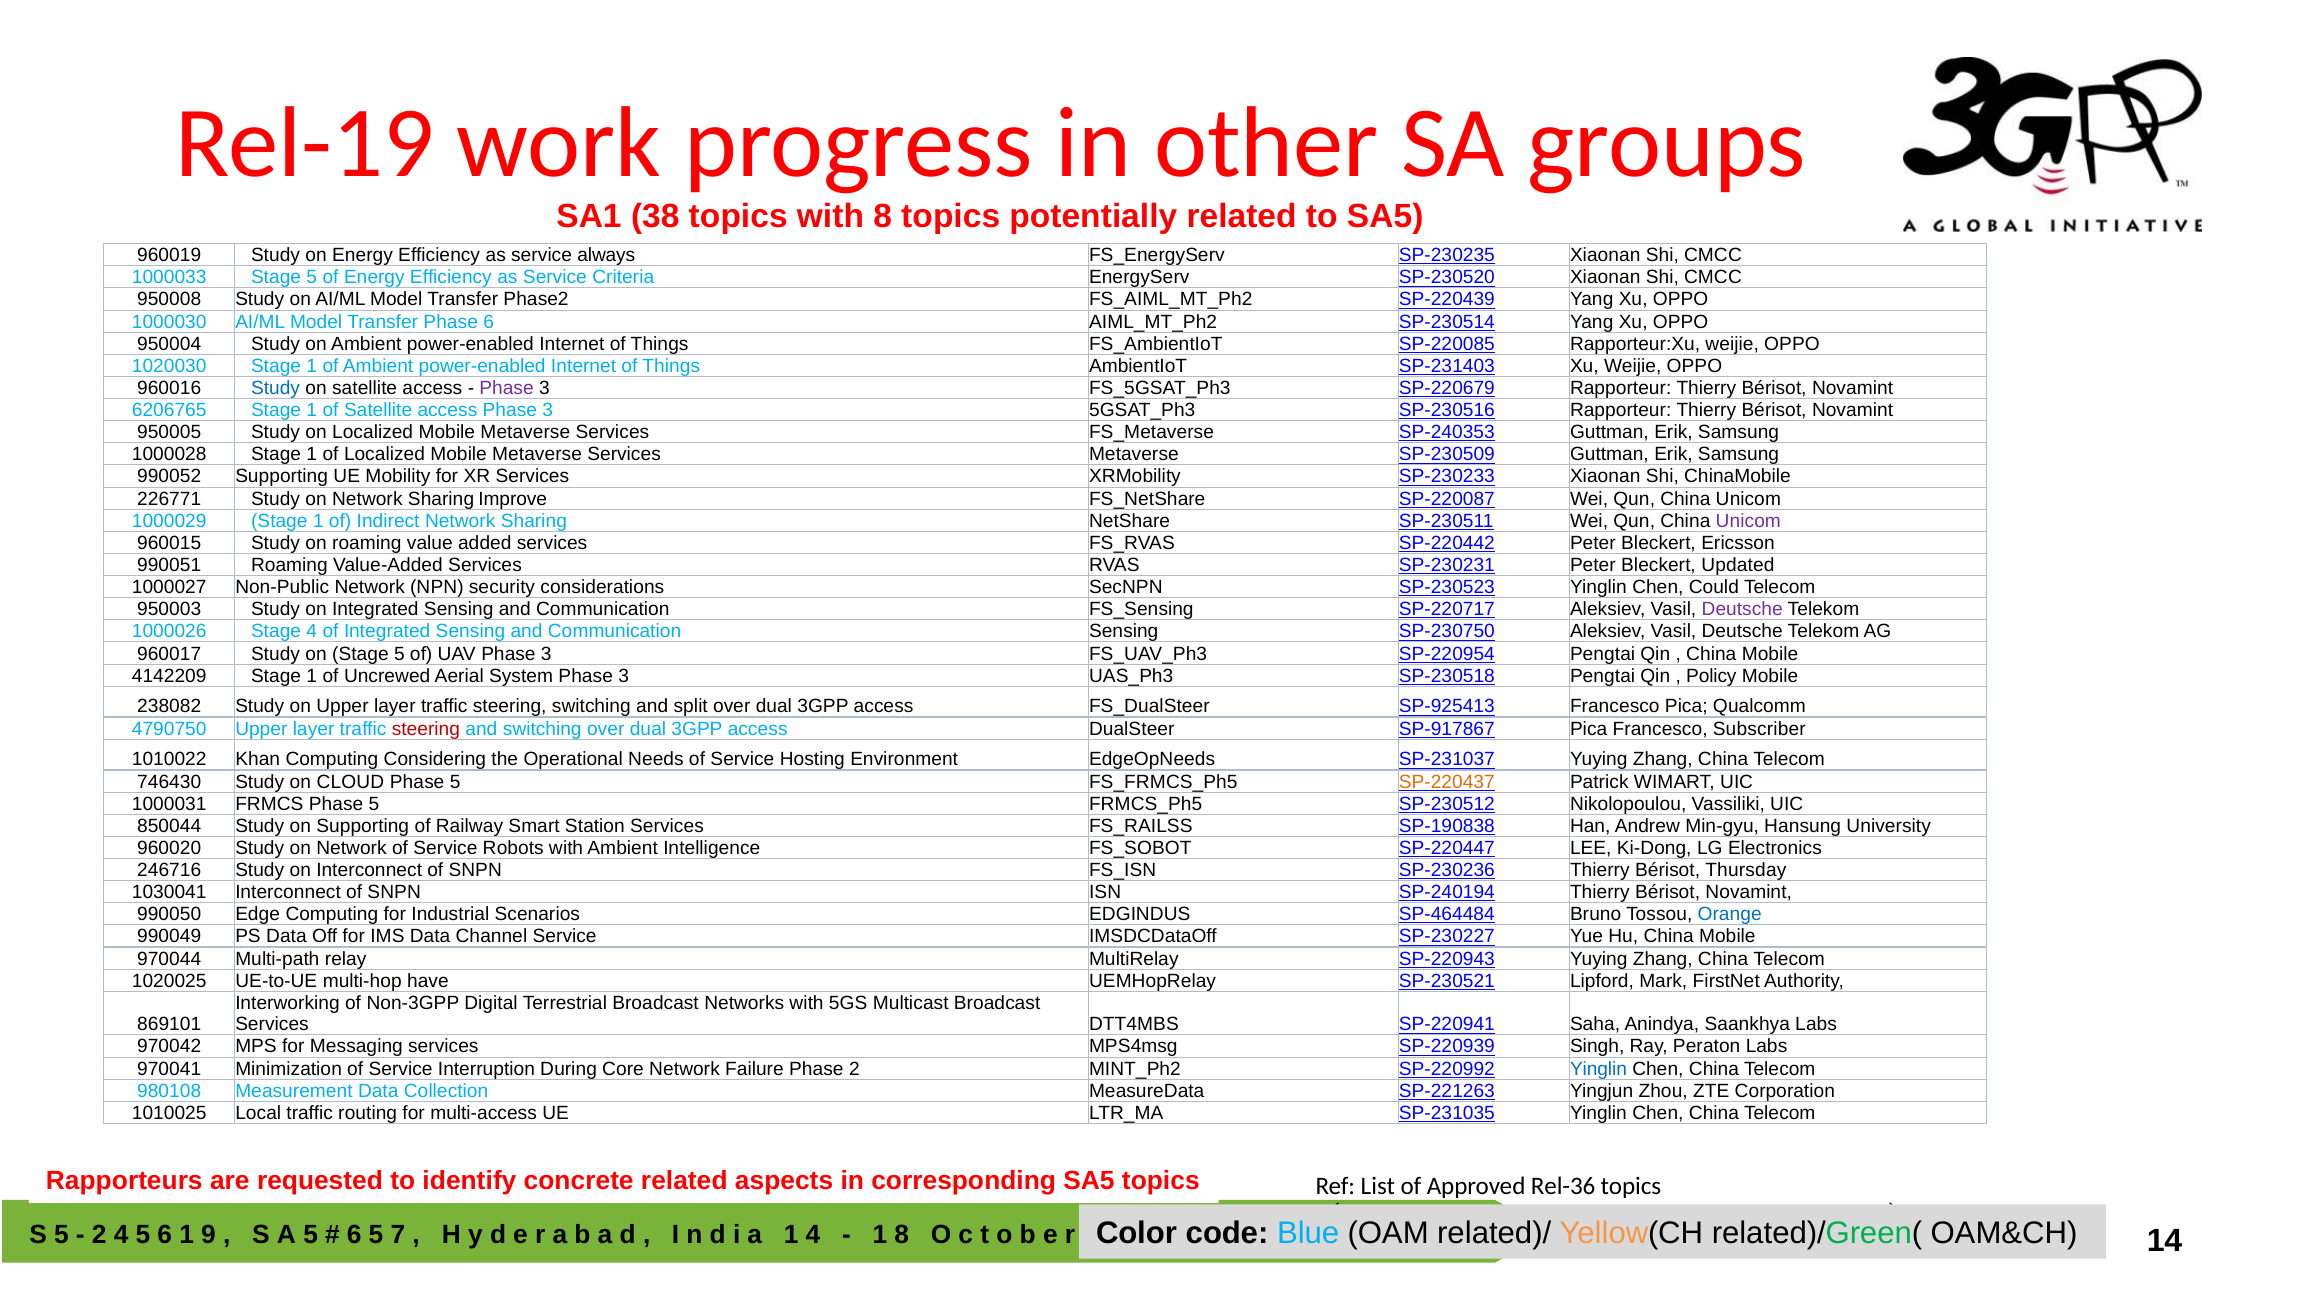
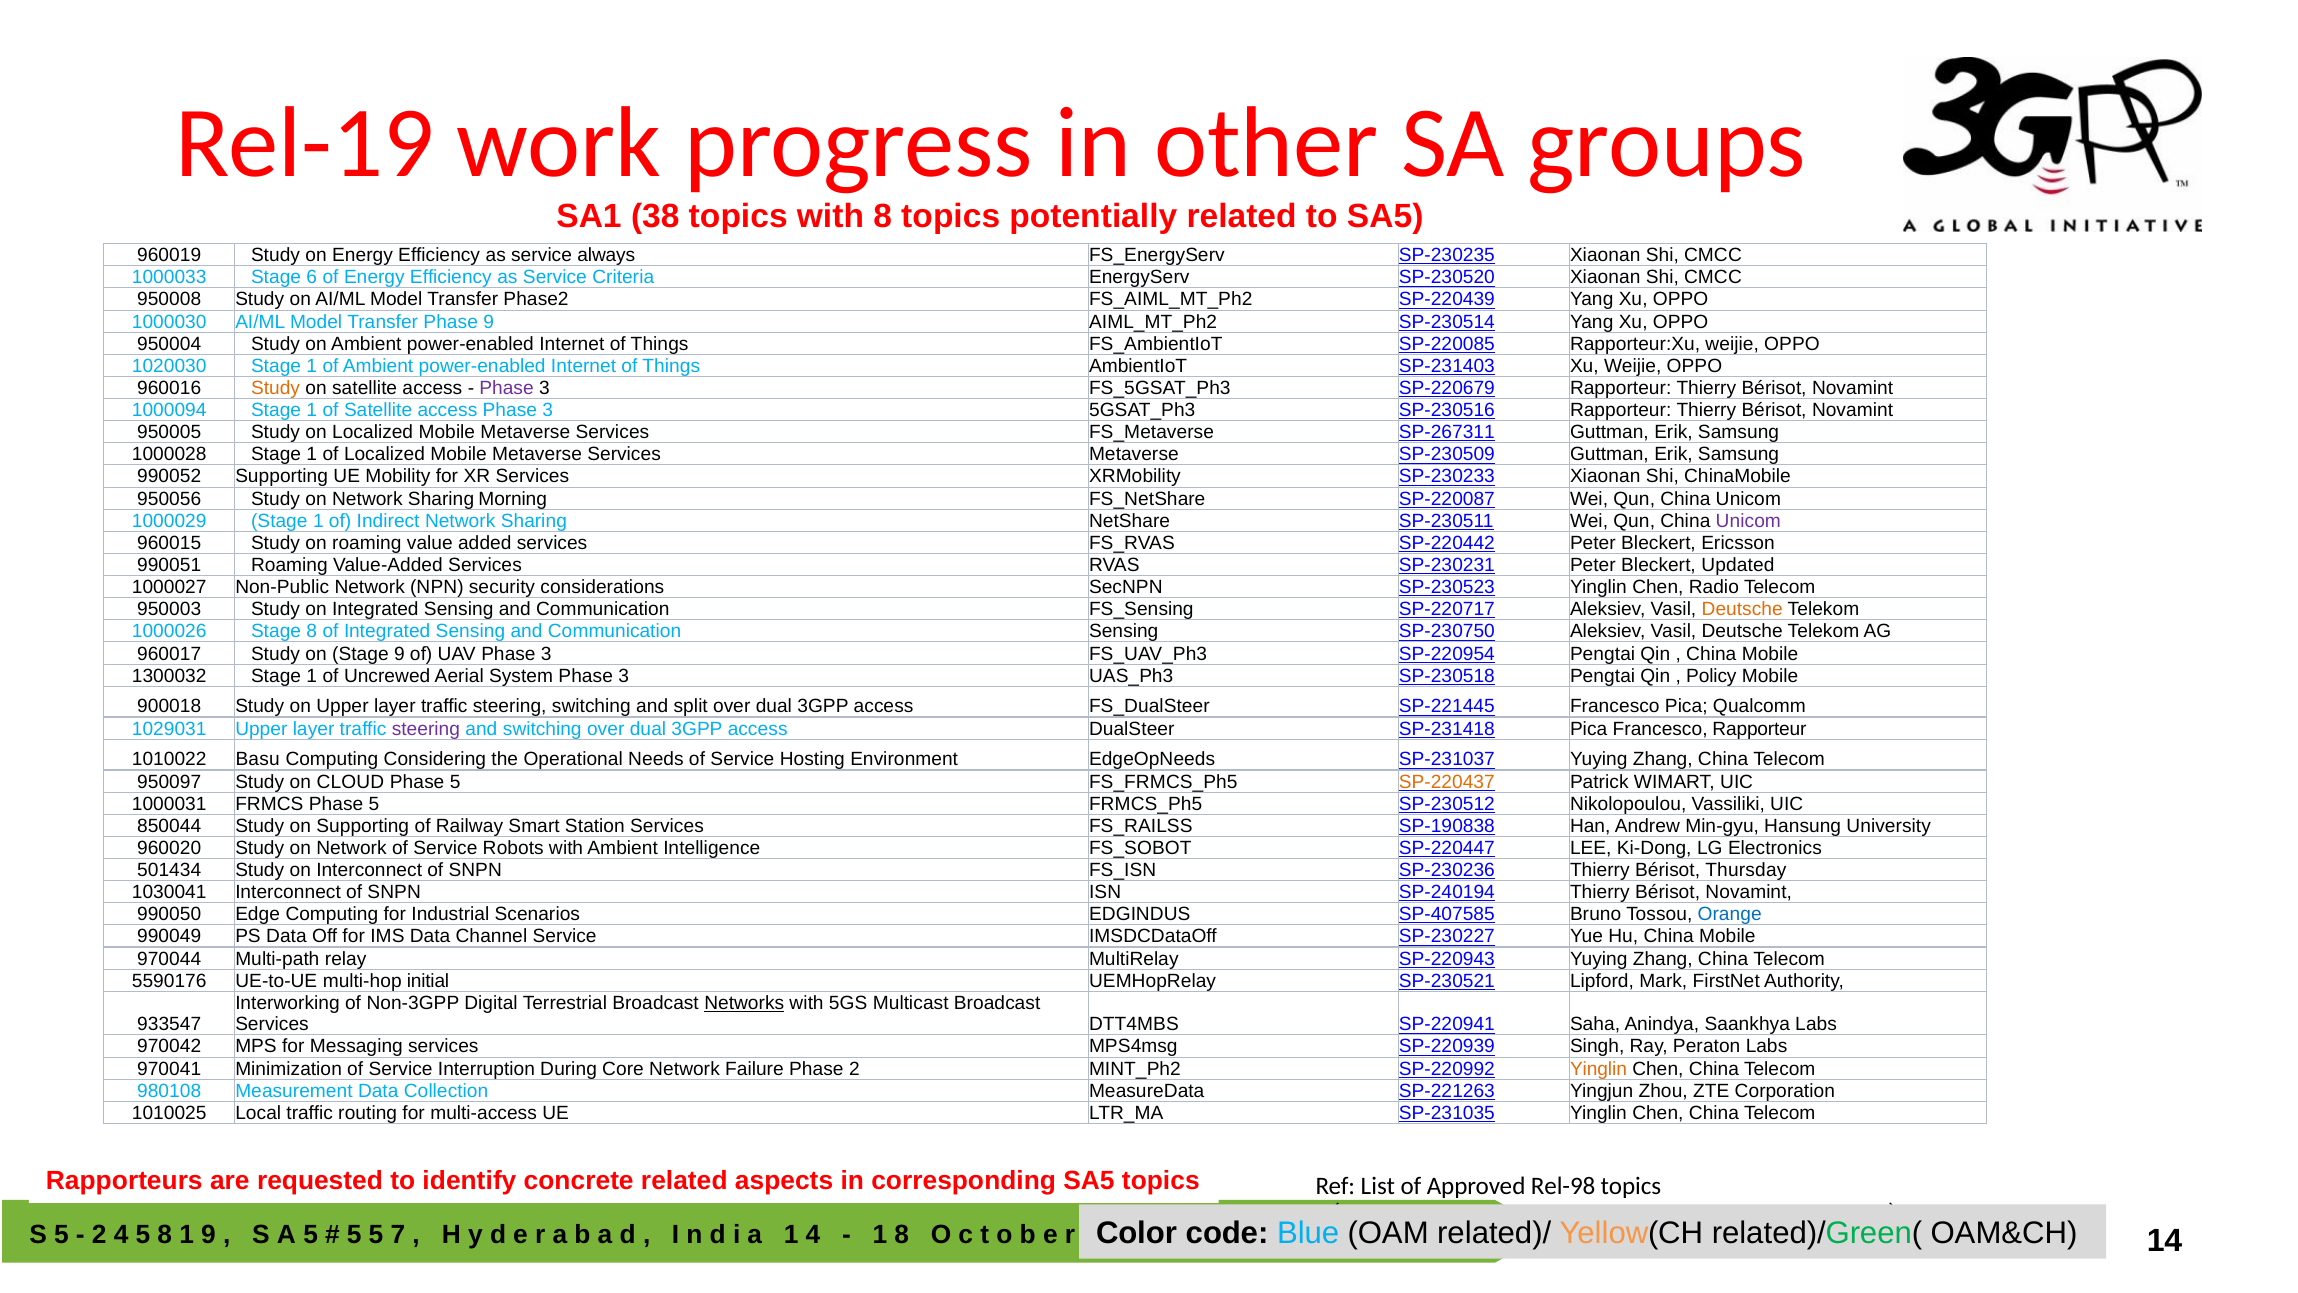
1000033 Stage 5: 5 -> 6
Phase 6: 6 -> 9
Study at (276, 388) colour: blue -> orange
6206765: 6206765 -> 1000094
SP-240353: SP-240353 -> SP-267311
226771: 226771 -> 950056
Improve: Improve -> Morning
Could: Could -> Radio
Deutsche at (1742, 609) colour: purple -> orange
Stage 4: 4 -> 8
on Stage 5: 5 -> 9
4142209: 4142209 -> 1300032
238082: 238082 -> 900018
SP-925413: SP-925413 -> SP-221445
4790750: 4790750 -> 1029031
steering at (426, 729) colour: red -> purple
SP-917867: SP-917867 -> SP-231418
Francesco Subscriber: Subscriber -> Rapporteur
Khan: Khan -> Basu
746430: 746430 -> 950097
246716: 246716 -> 501434
SP-464484: SP-464484 -> SP-407585
1020025: 1020025 -> 5590176
have: have -> initial
Networks underline: none -> present
869101: 869101 -> 933547
Yinglin at (1599, 1068) colour: blue -> orange
Rel-36: Rel-36 -> Rel-98
5 6: 6 -> 8
6 at (354, 1234): 6 -> 5
